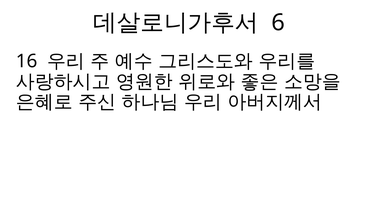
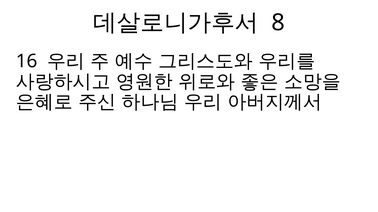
6: 6 -> 8
